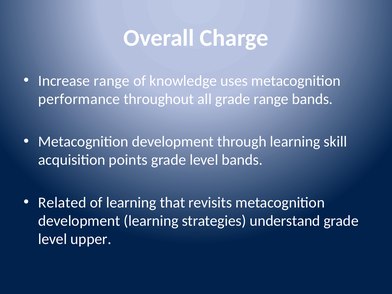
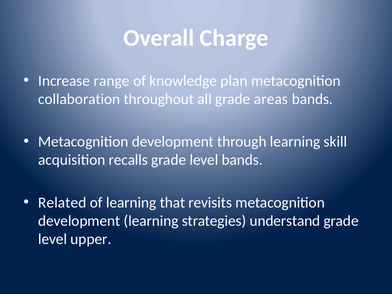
uses: uses -> plan
performance: performance -> collaboration
grade range: range -> areas
points: points -> recalls
